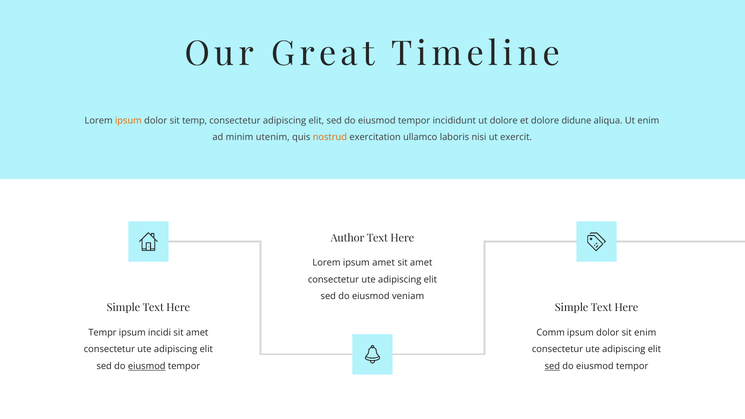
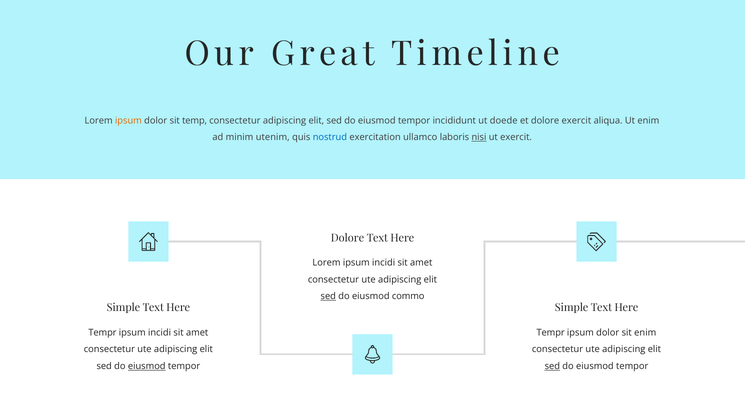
ut dolore: dolore -> doede
dolore didune: didune -> exercit
nostrud colour: orange -> blue
nisi underline: none -> present
Author at (348, 238): Author -> Dolore
Lorem ipsum amet: amet -> incidi
sed at (328, 296) underline: none -> present
veniam: veniam -> commo
Comm at (551, 333): Comm -> Tempr
